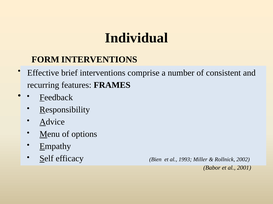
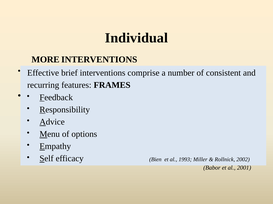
FORM at (45, 60): FORM -> MORE
